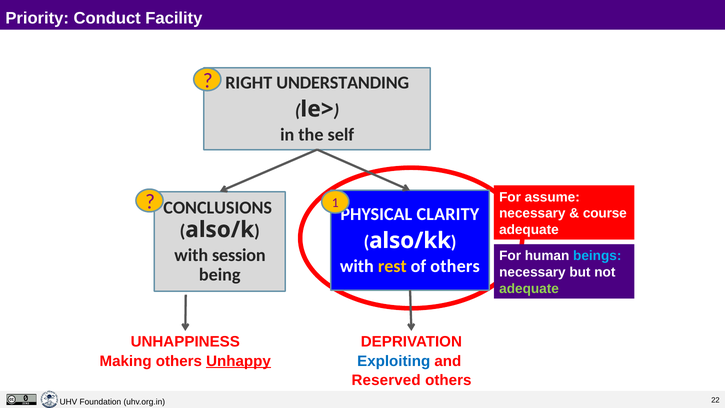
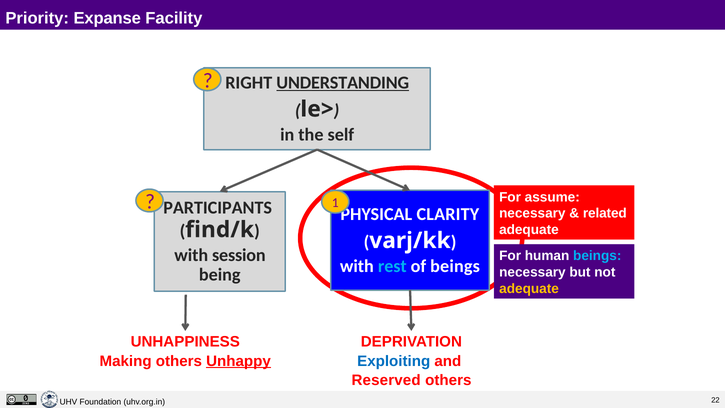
Conduct: Conduct -> Expanse
UNDERSTANDING underline: none -> present
CONCLUSIONS: CONCLUSIONS -> PARTICIPANTS
course: course -> related
also/k: also/k -> find/k
also/kk: also/kk -> varj/kk
rest colour: yellow -> light blue
of others: others -> beings
adequate at (529, 289) colour: light green -> yellow
